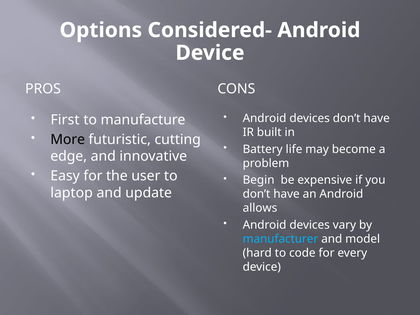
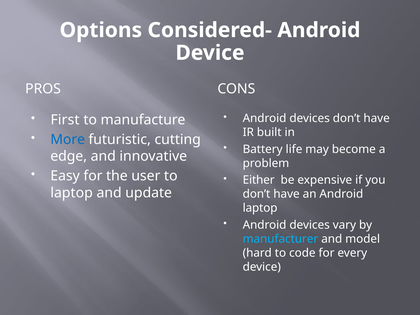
More colour: black -> blue
Begin: Begin -> Either
allows at (260, 208): allows -> laptop
